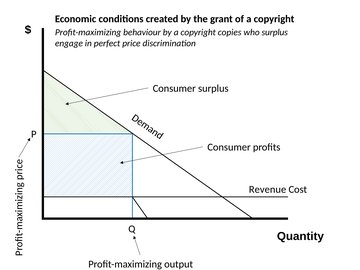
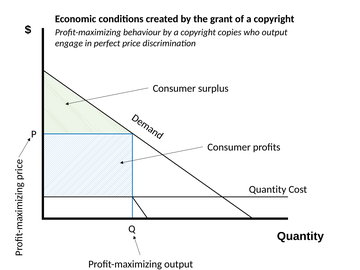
who surplus: surplus -> output
Revenue at (268, 189): Revenue -> Quantity
